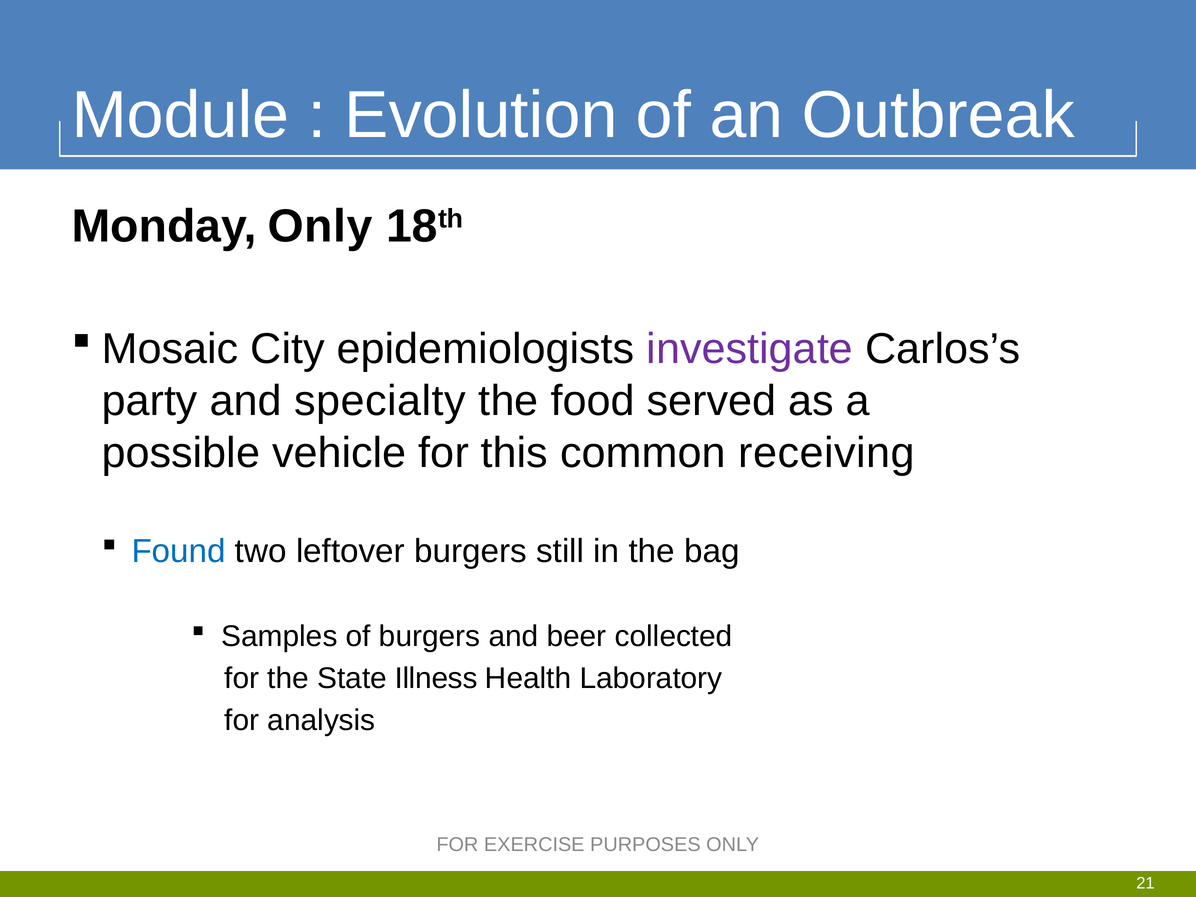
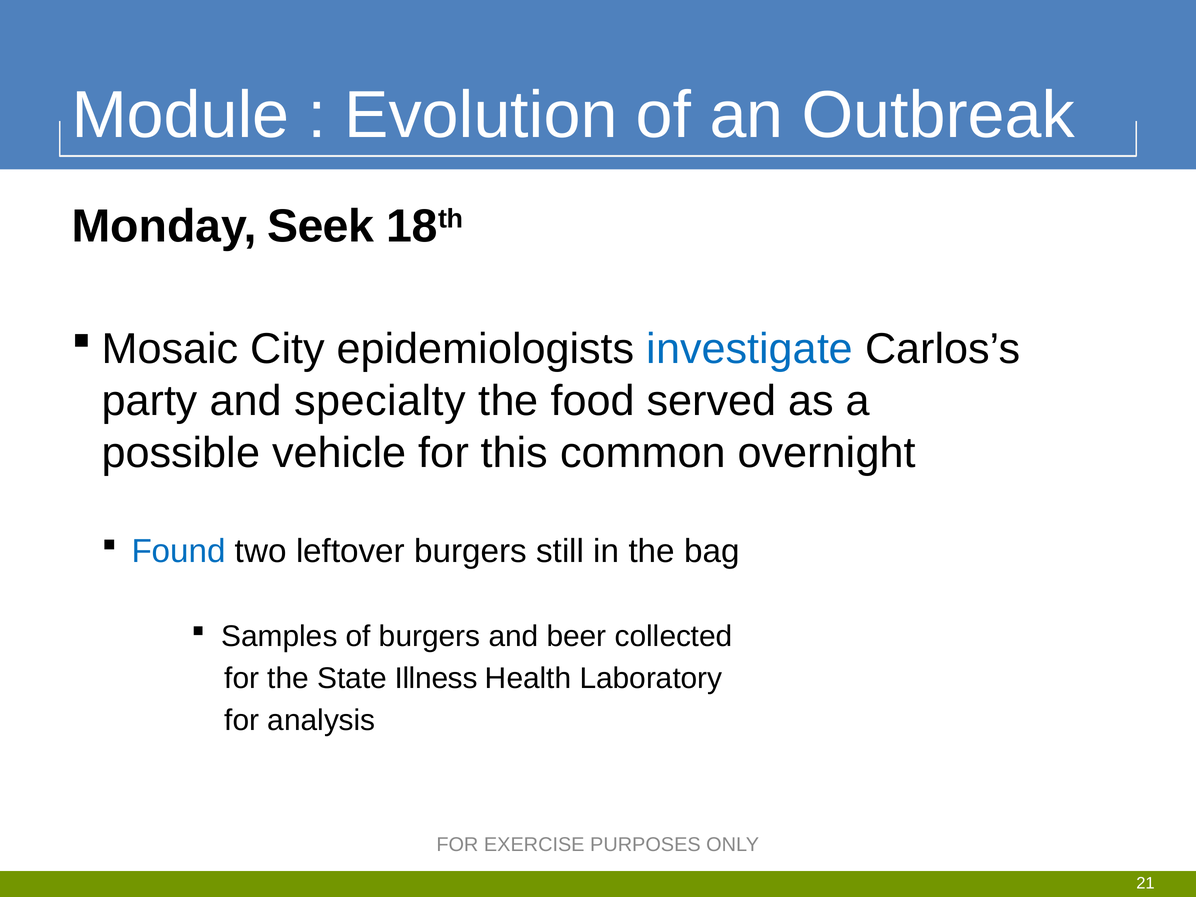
Monday Only: Only -> Seek
investigate colour: purple -> blue
receiving: receiving -> overnight
